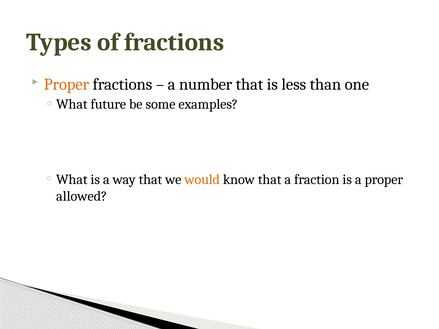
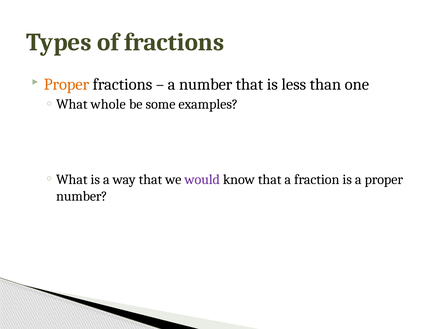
future: future -> whole
would colour: orange -> purple
allowed at (82, 196): allowed -> number
